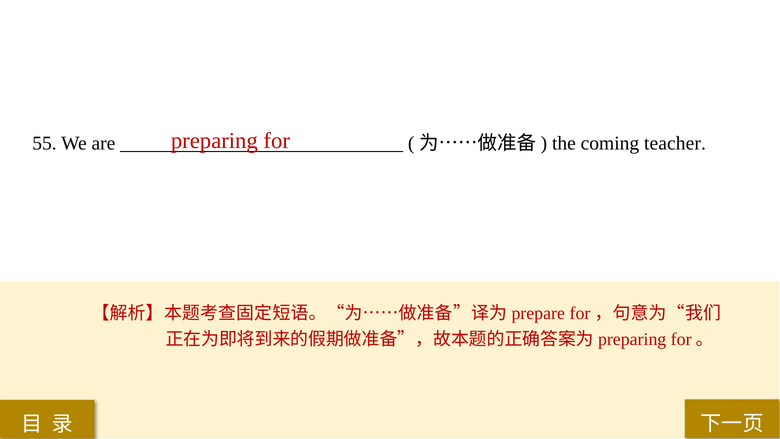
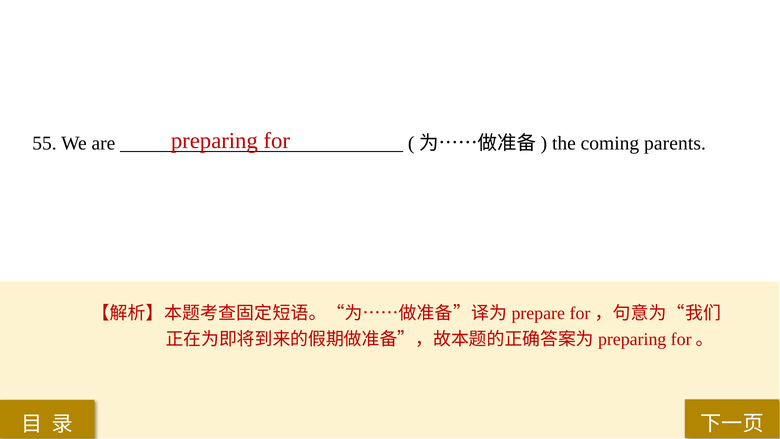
teacher: teacher -> parents
